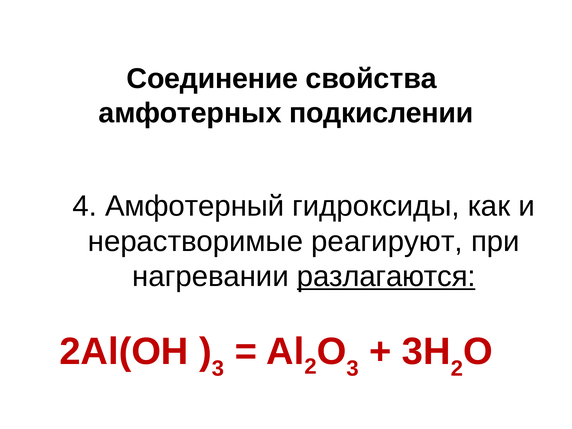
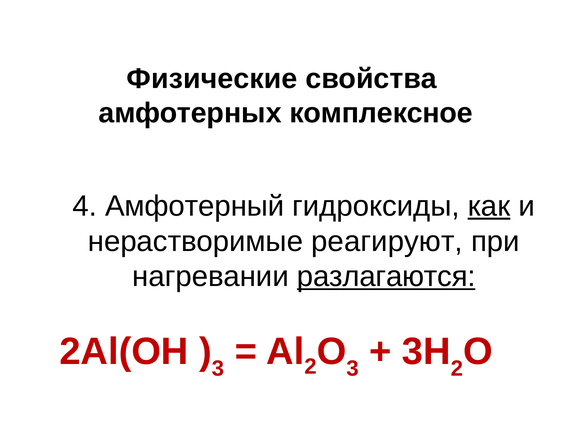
Соединение: Соединение -> Физические
подкислении: подкислении -> комплексное
как underline: none -> present
